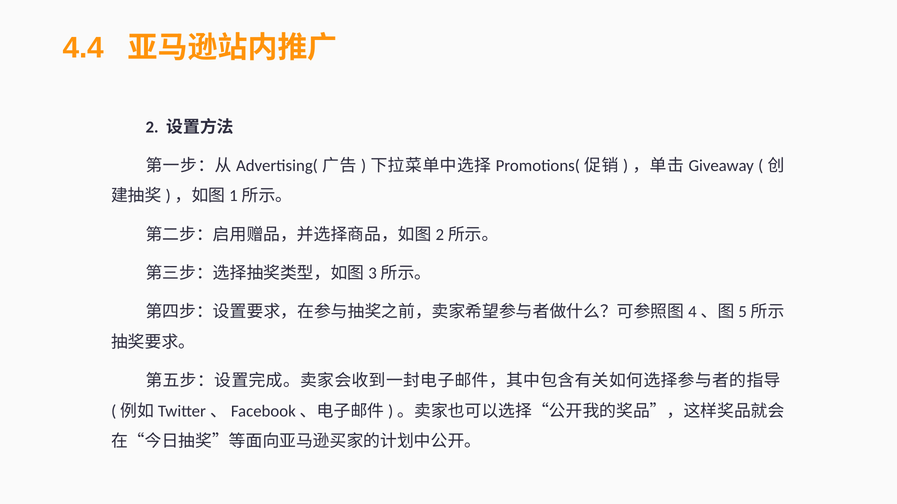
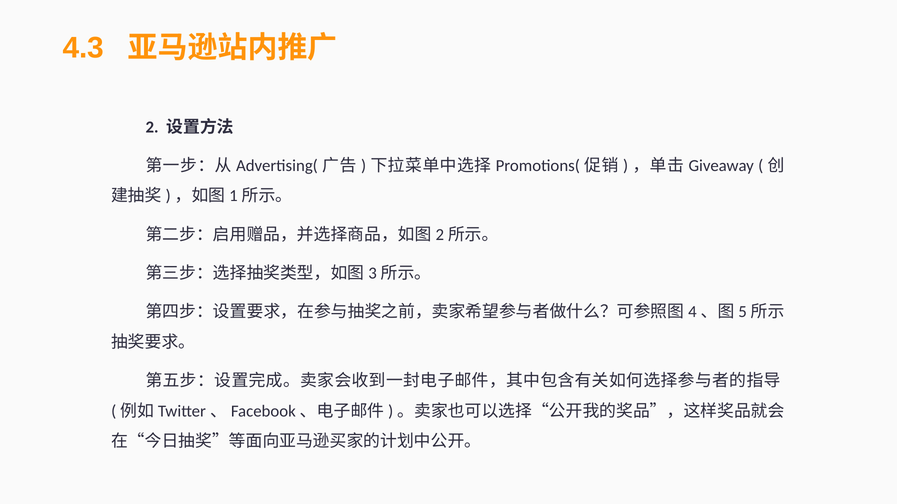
4.4: 4.4 -> 4.3
